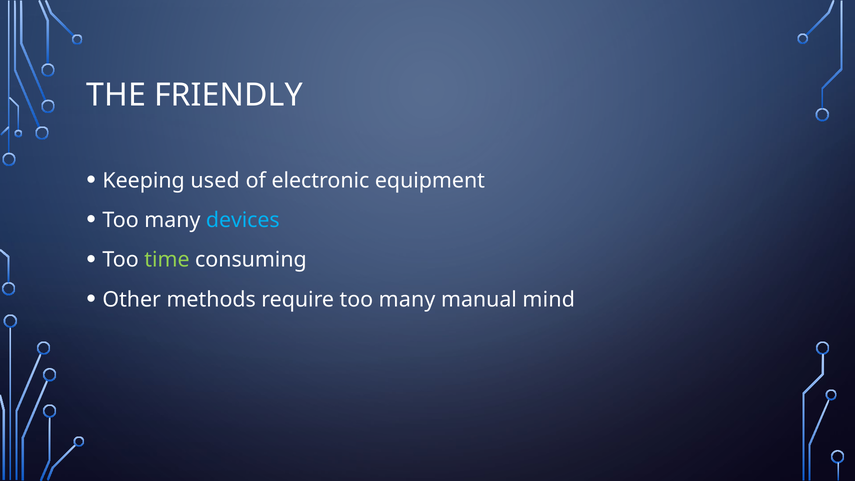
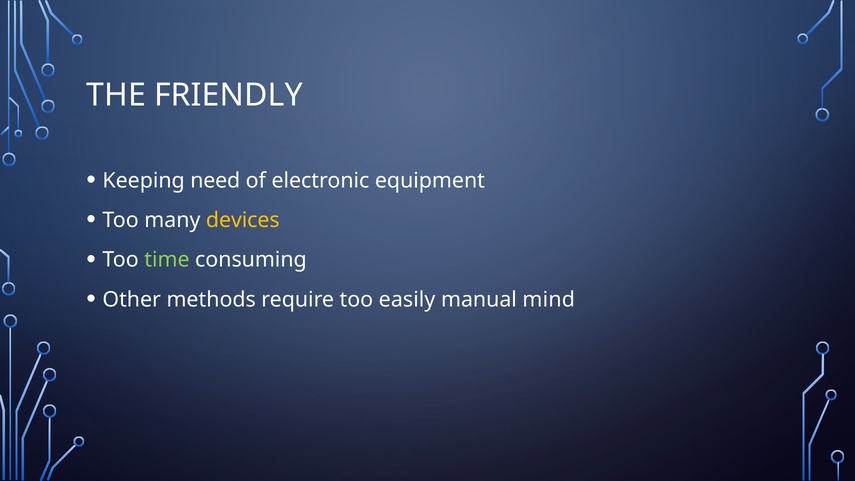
used: used -> need
devices colour: light blue -> yellow
require too many: many -> easily
